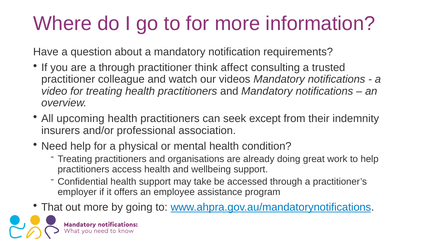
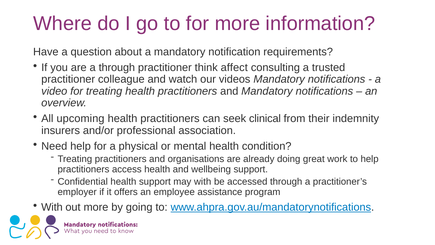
except: except -> clinical
may take: take -> with
That at (52, 207): That -> With
